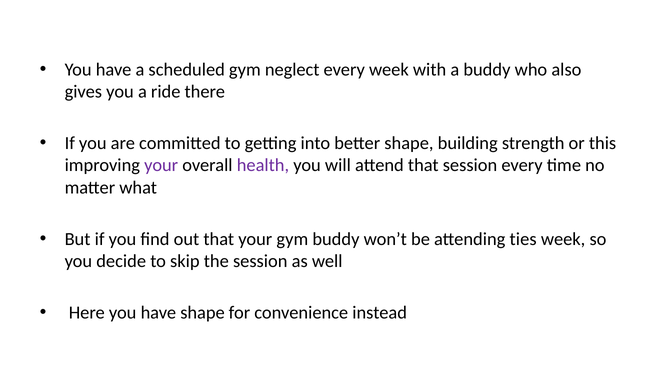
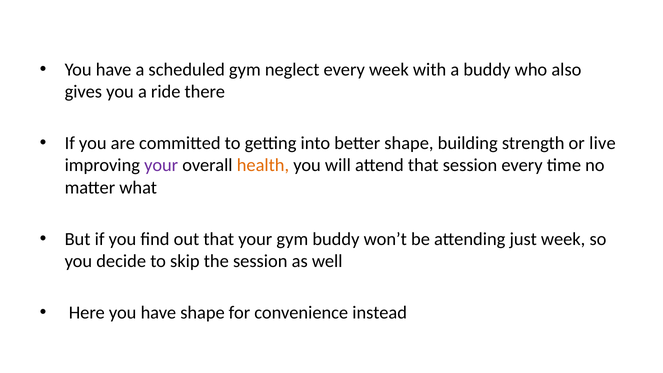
this: this -> live
health colour: purple -> orange
ties: ties -> just
